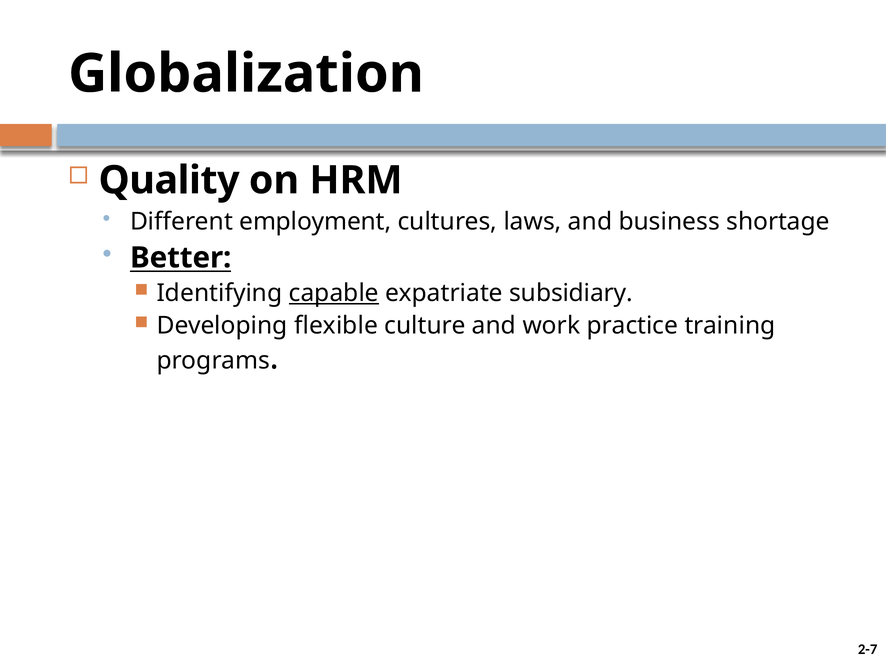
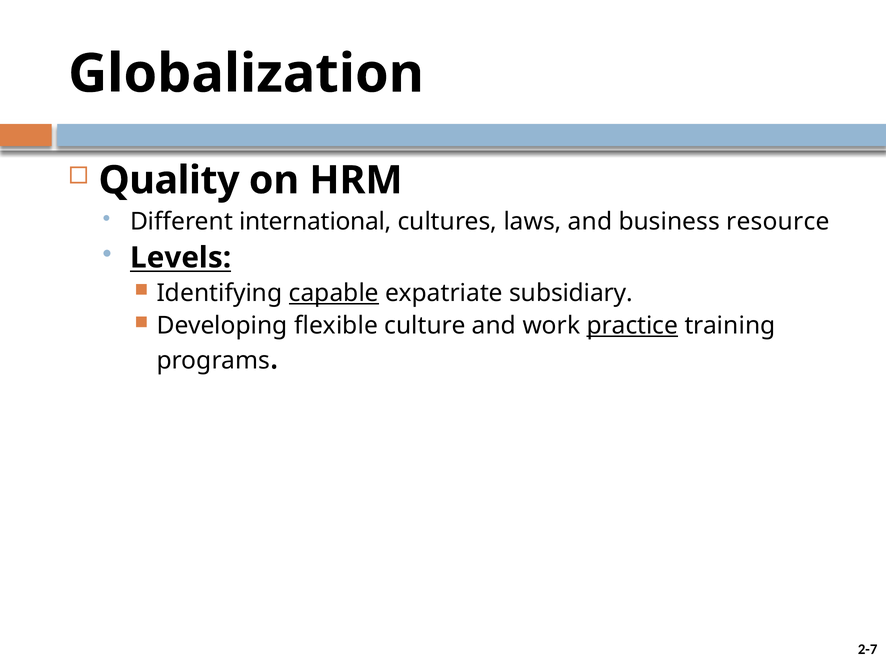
employment: employment -> international
shortage: shortage -> resource
Better: Better -> Levels
practice underline: none -> present
